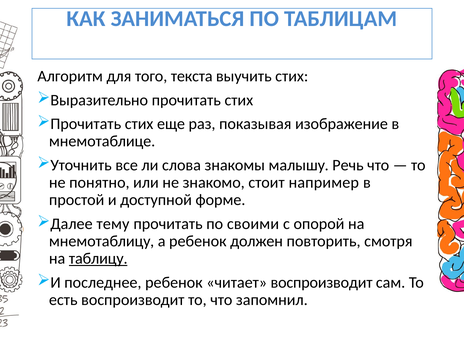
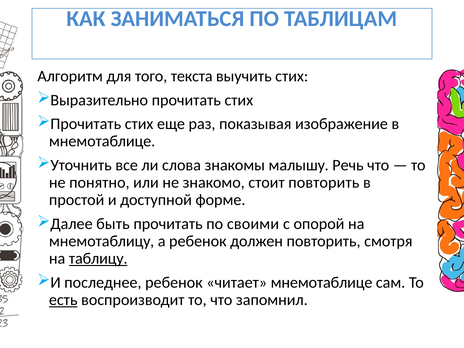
стоит например: например -> повторить
тему: тему -> быть
читает воспроизводит: воспроизводит -> мнемотаблице
есть underline: none -> present
